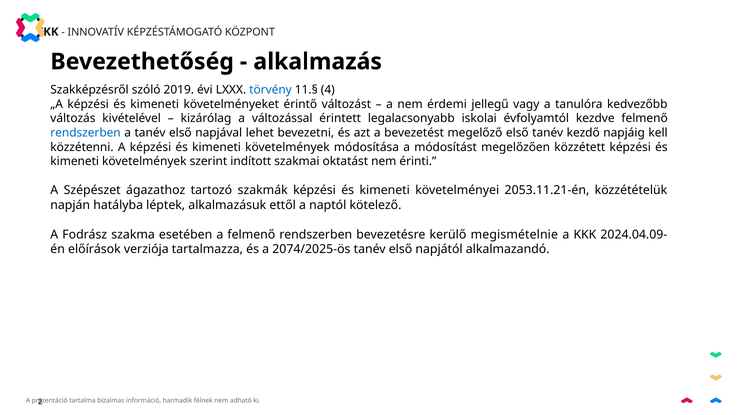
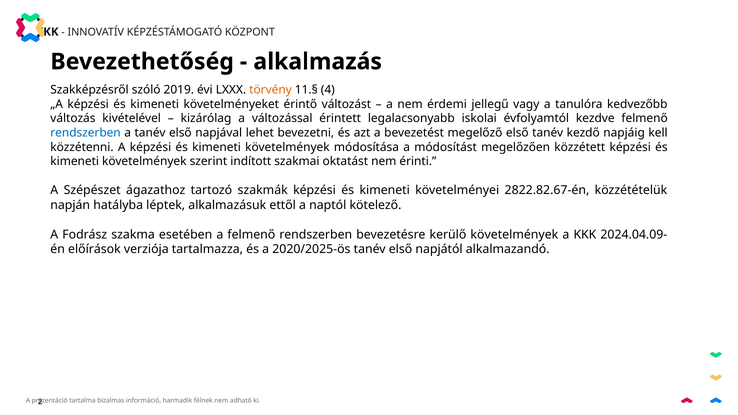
törvény colour: blue -> orange
2053.11.21-én: 2053.11.21-én -> 2822.82.67-én
kerülő megismételnie: megismételnie -> követelmények
2074/2025-ös: 2074/2025-ös -> 2020/2025-ös
